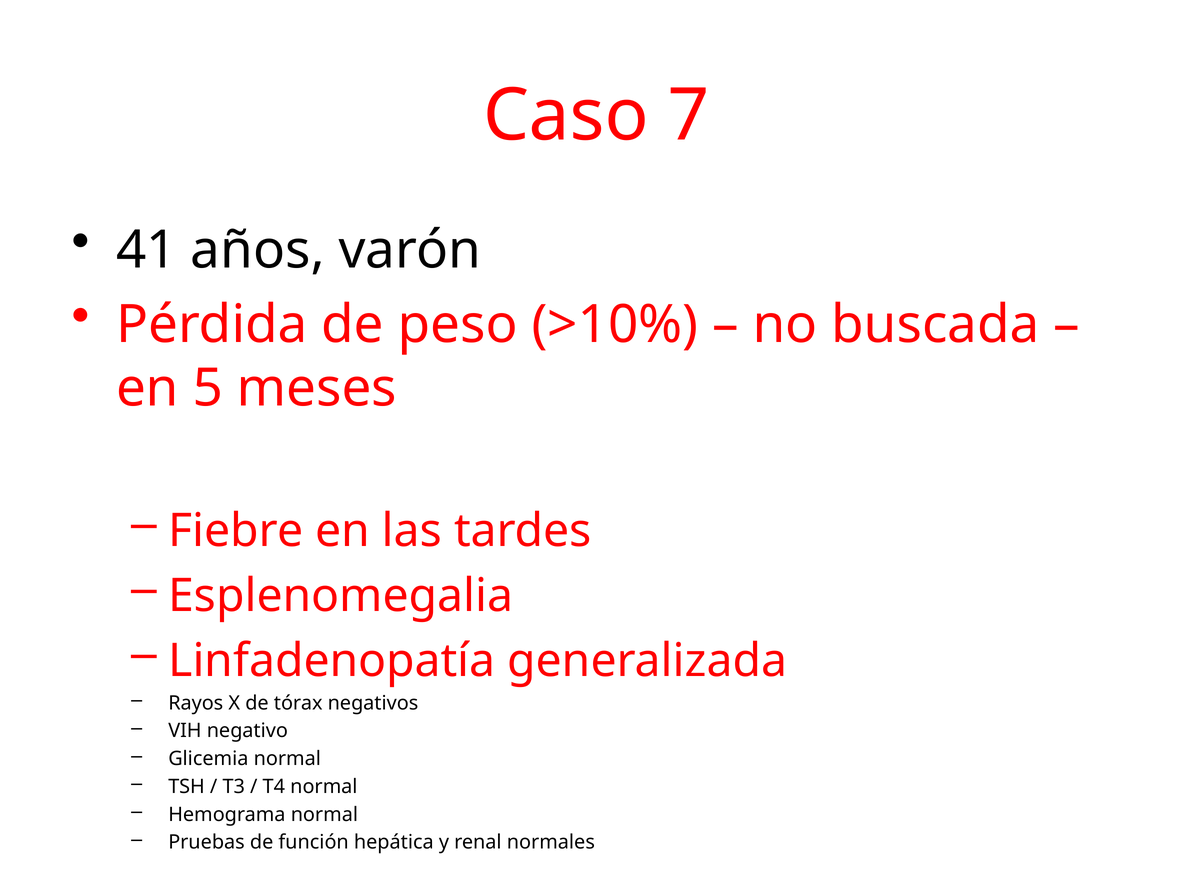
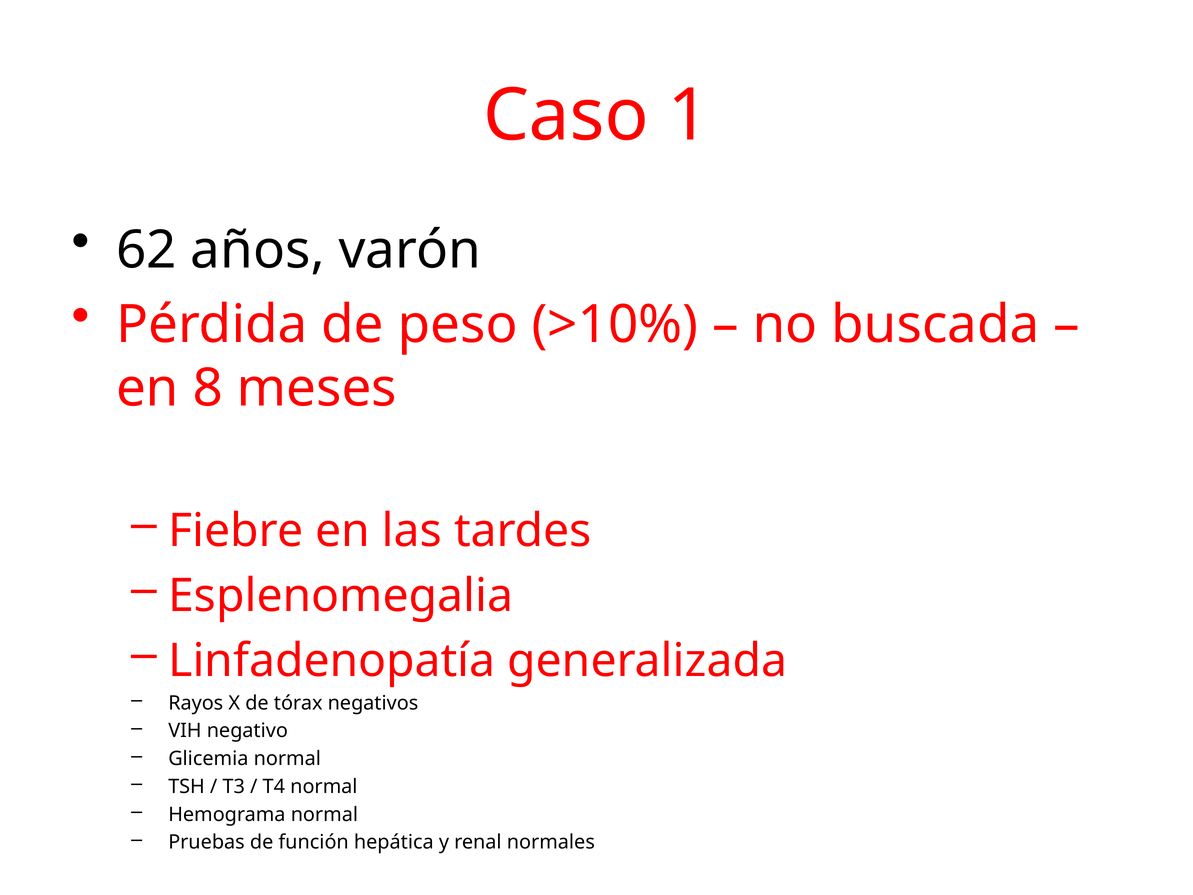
7: 7 -> 1
41: 41 -> 62
5: 5 -> 8
